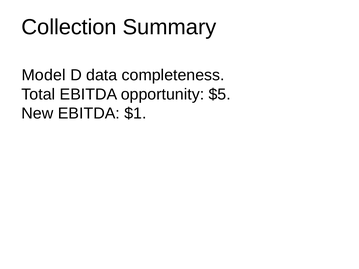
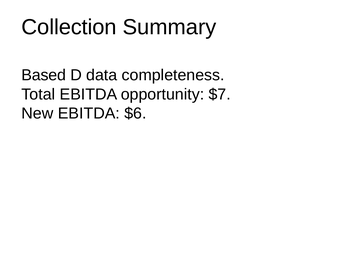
Model: Model -> Based
$5: $5 -> $7
$1: $1 -> $6
